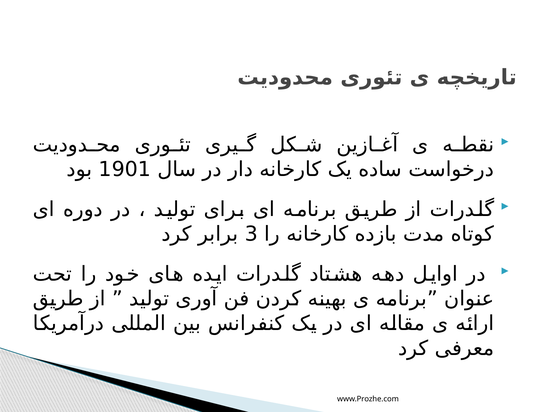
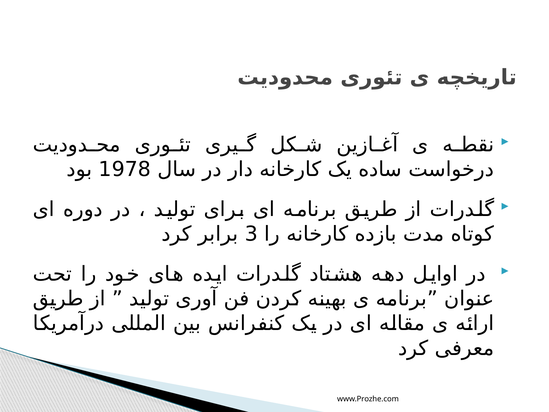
1901: 1901 -> 1978
